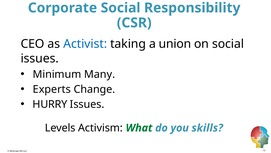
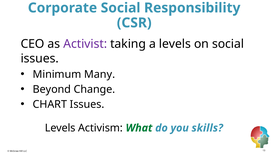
Activist colour: blue -> purple
a union: union -> levels
Experts: Experts -> Beyond
HURRY: HURRY -> CHART
